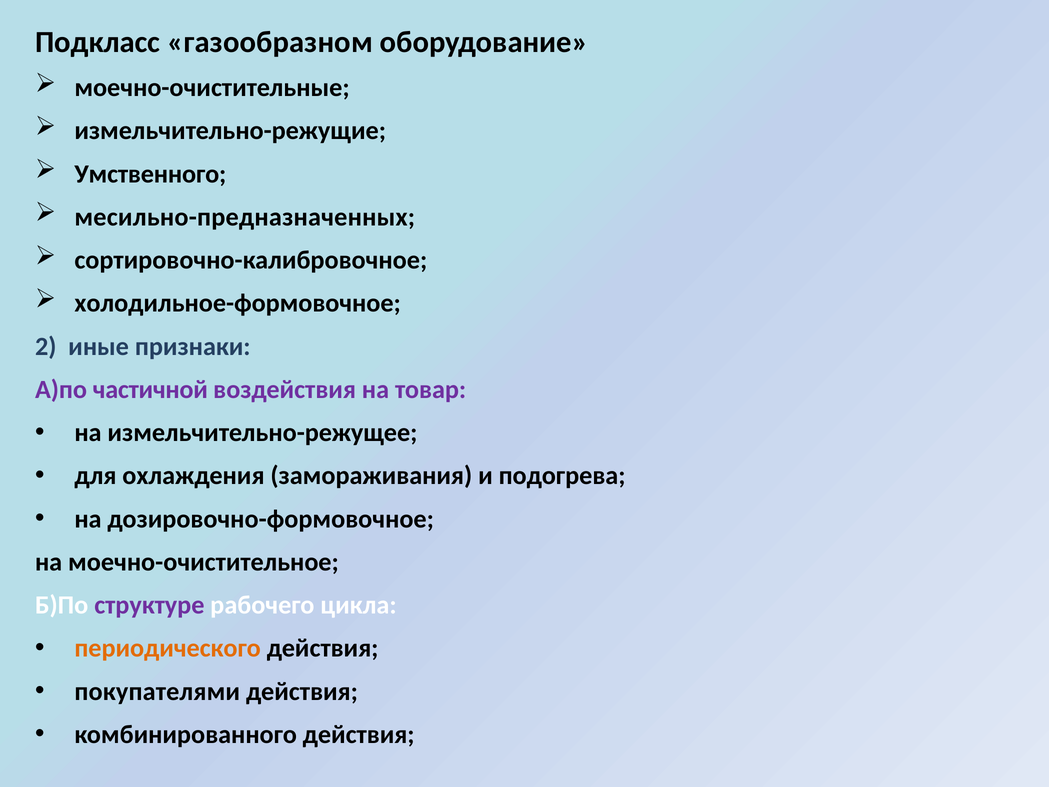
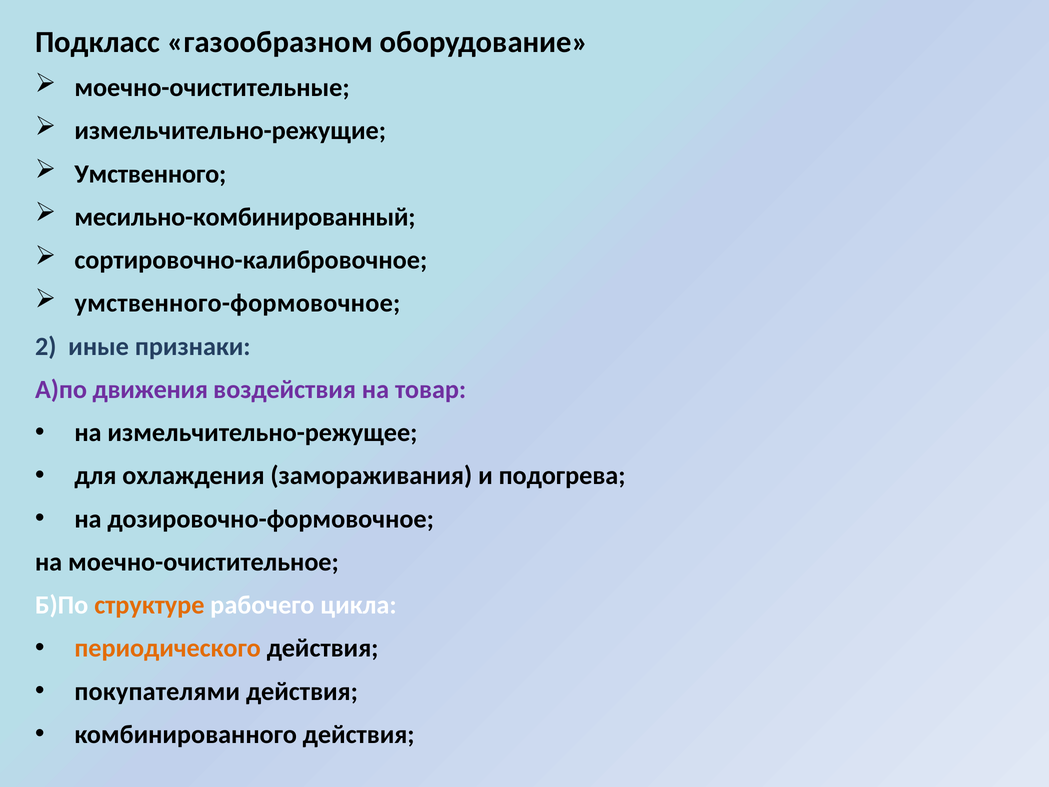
месильно-предназначенных: месильно-предназначенных -> месильно-комбинированный
холодильное-формовочное: холодильное-формовочное -> умственного-формовочное
частичной: частичной -> движения
структуре colour: purple -> orange
